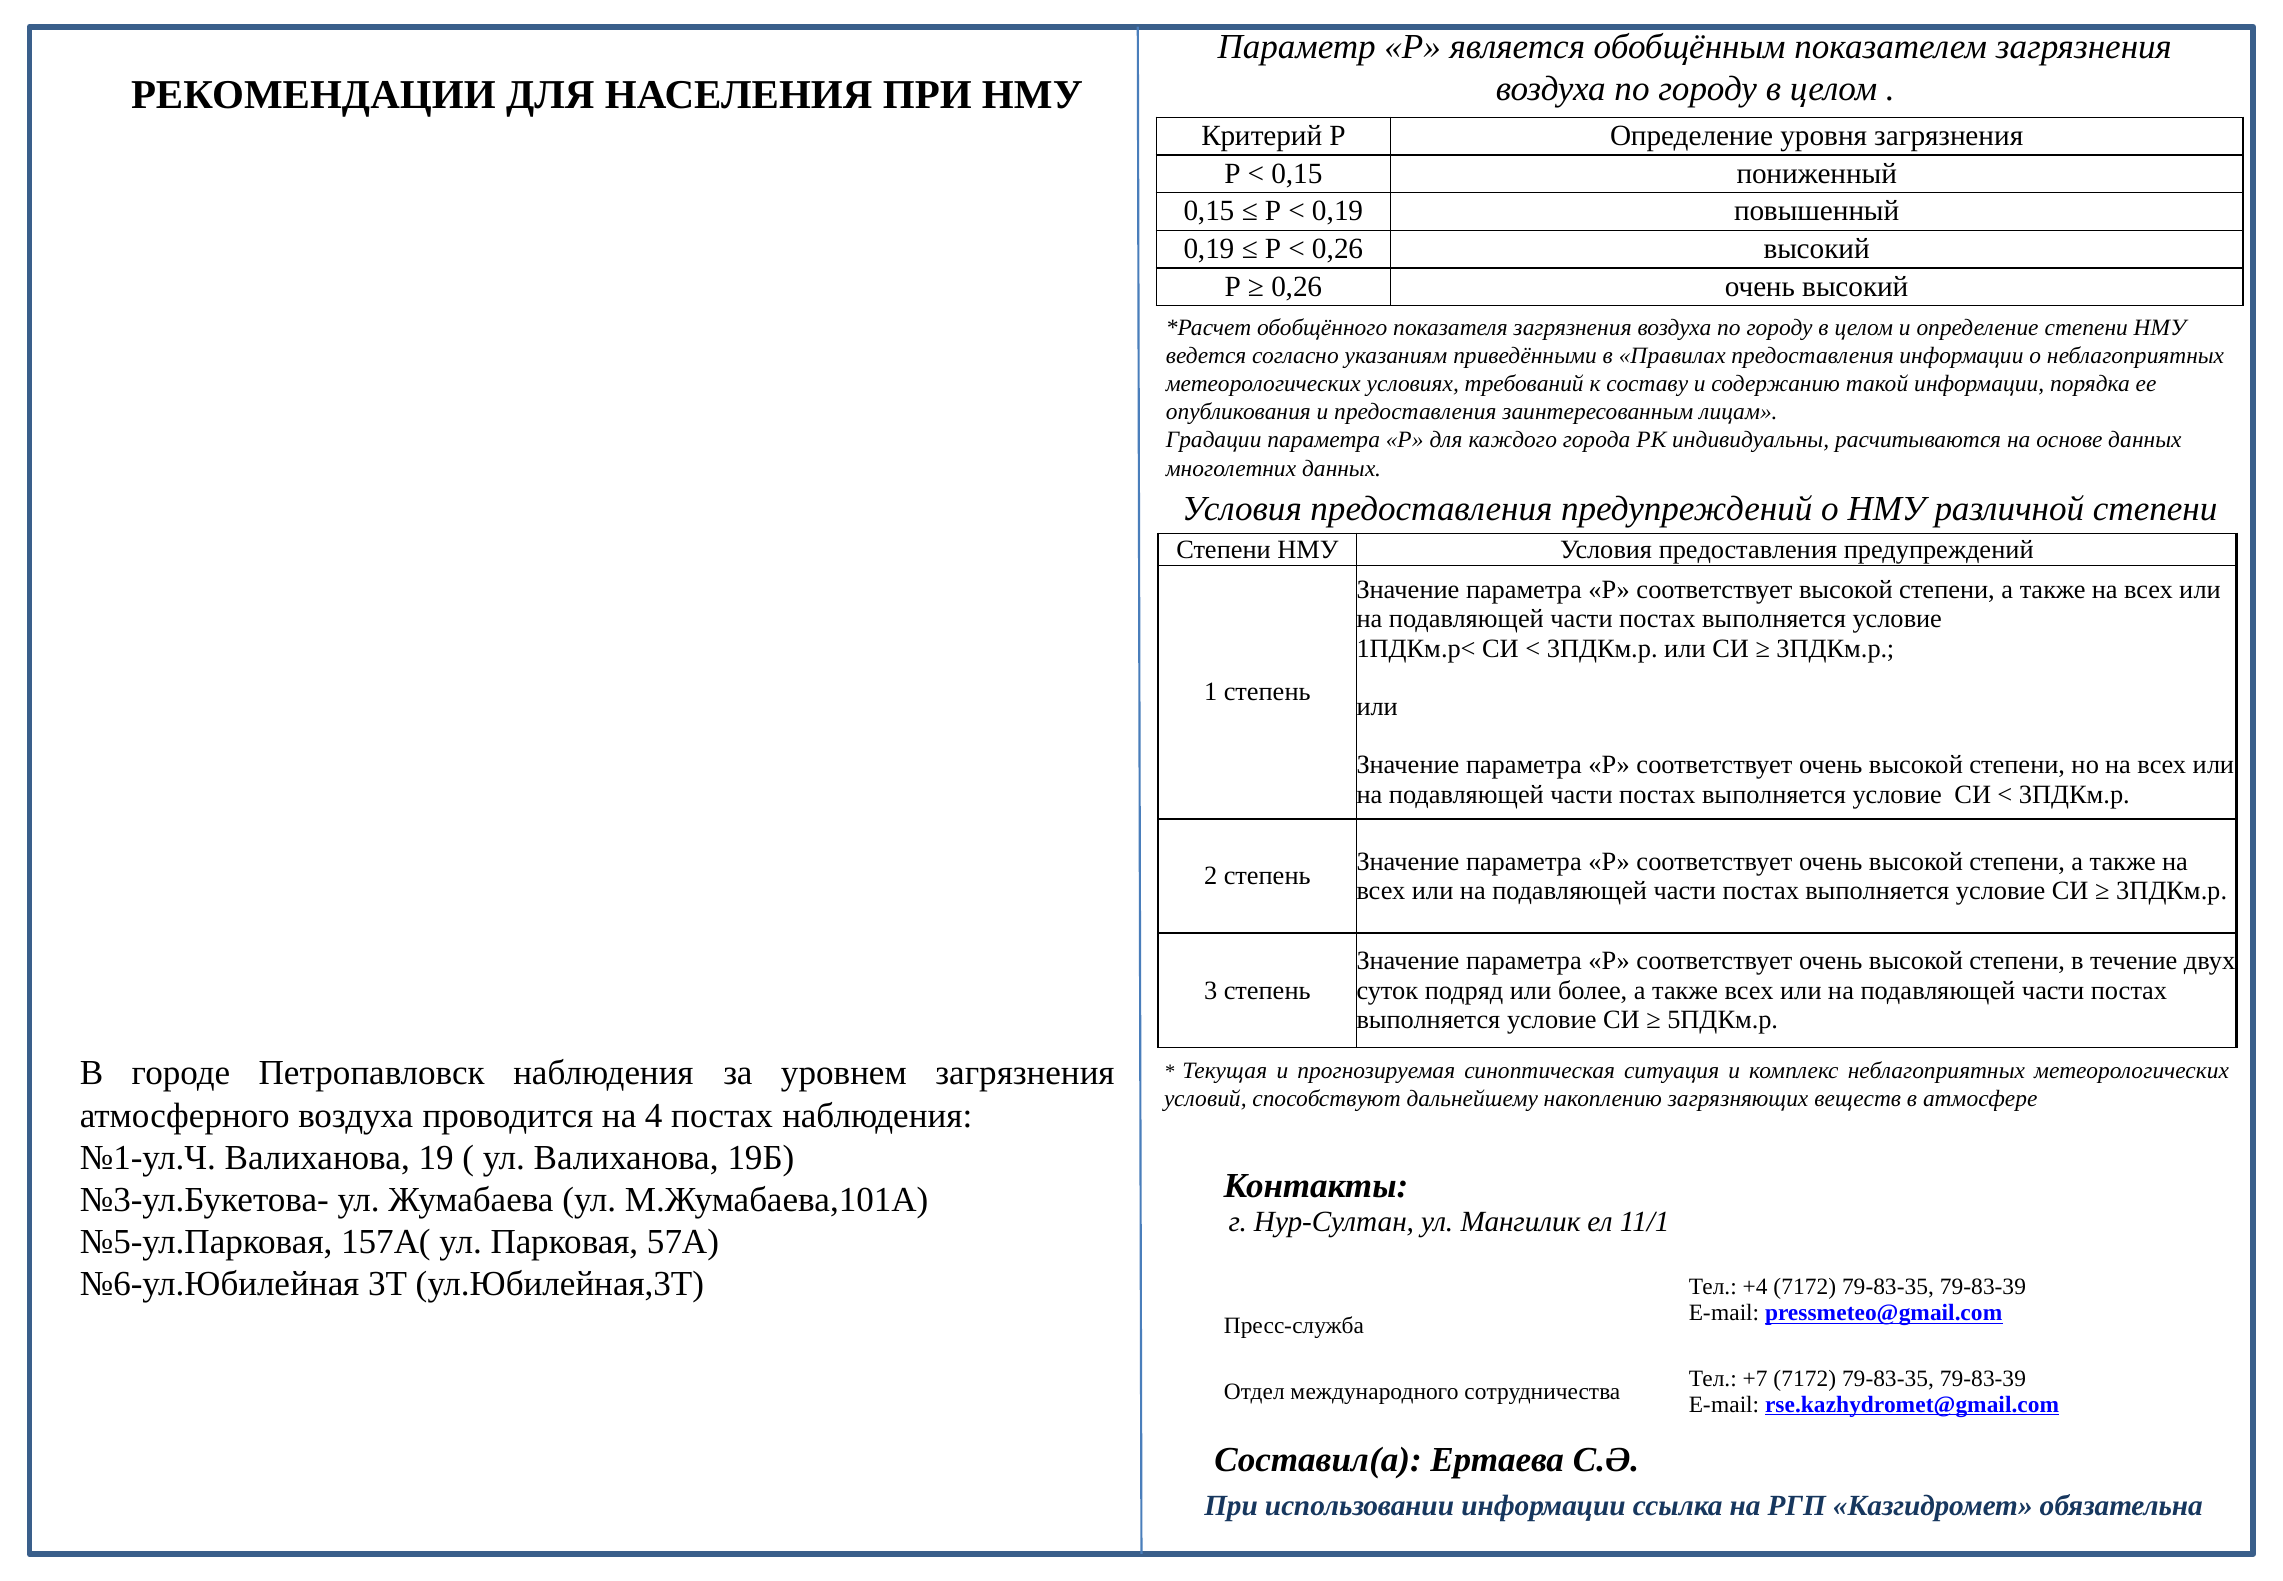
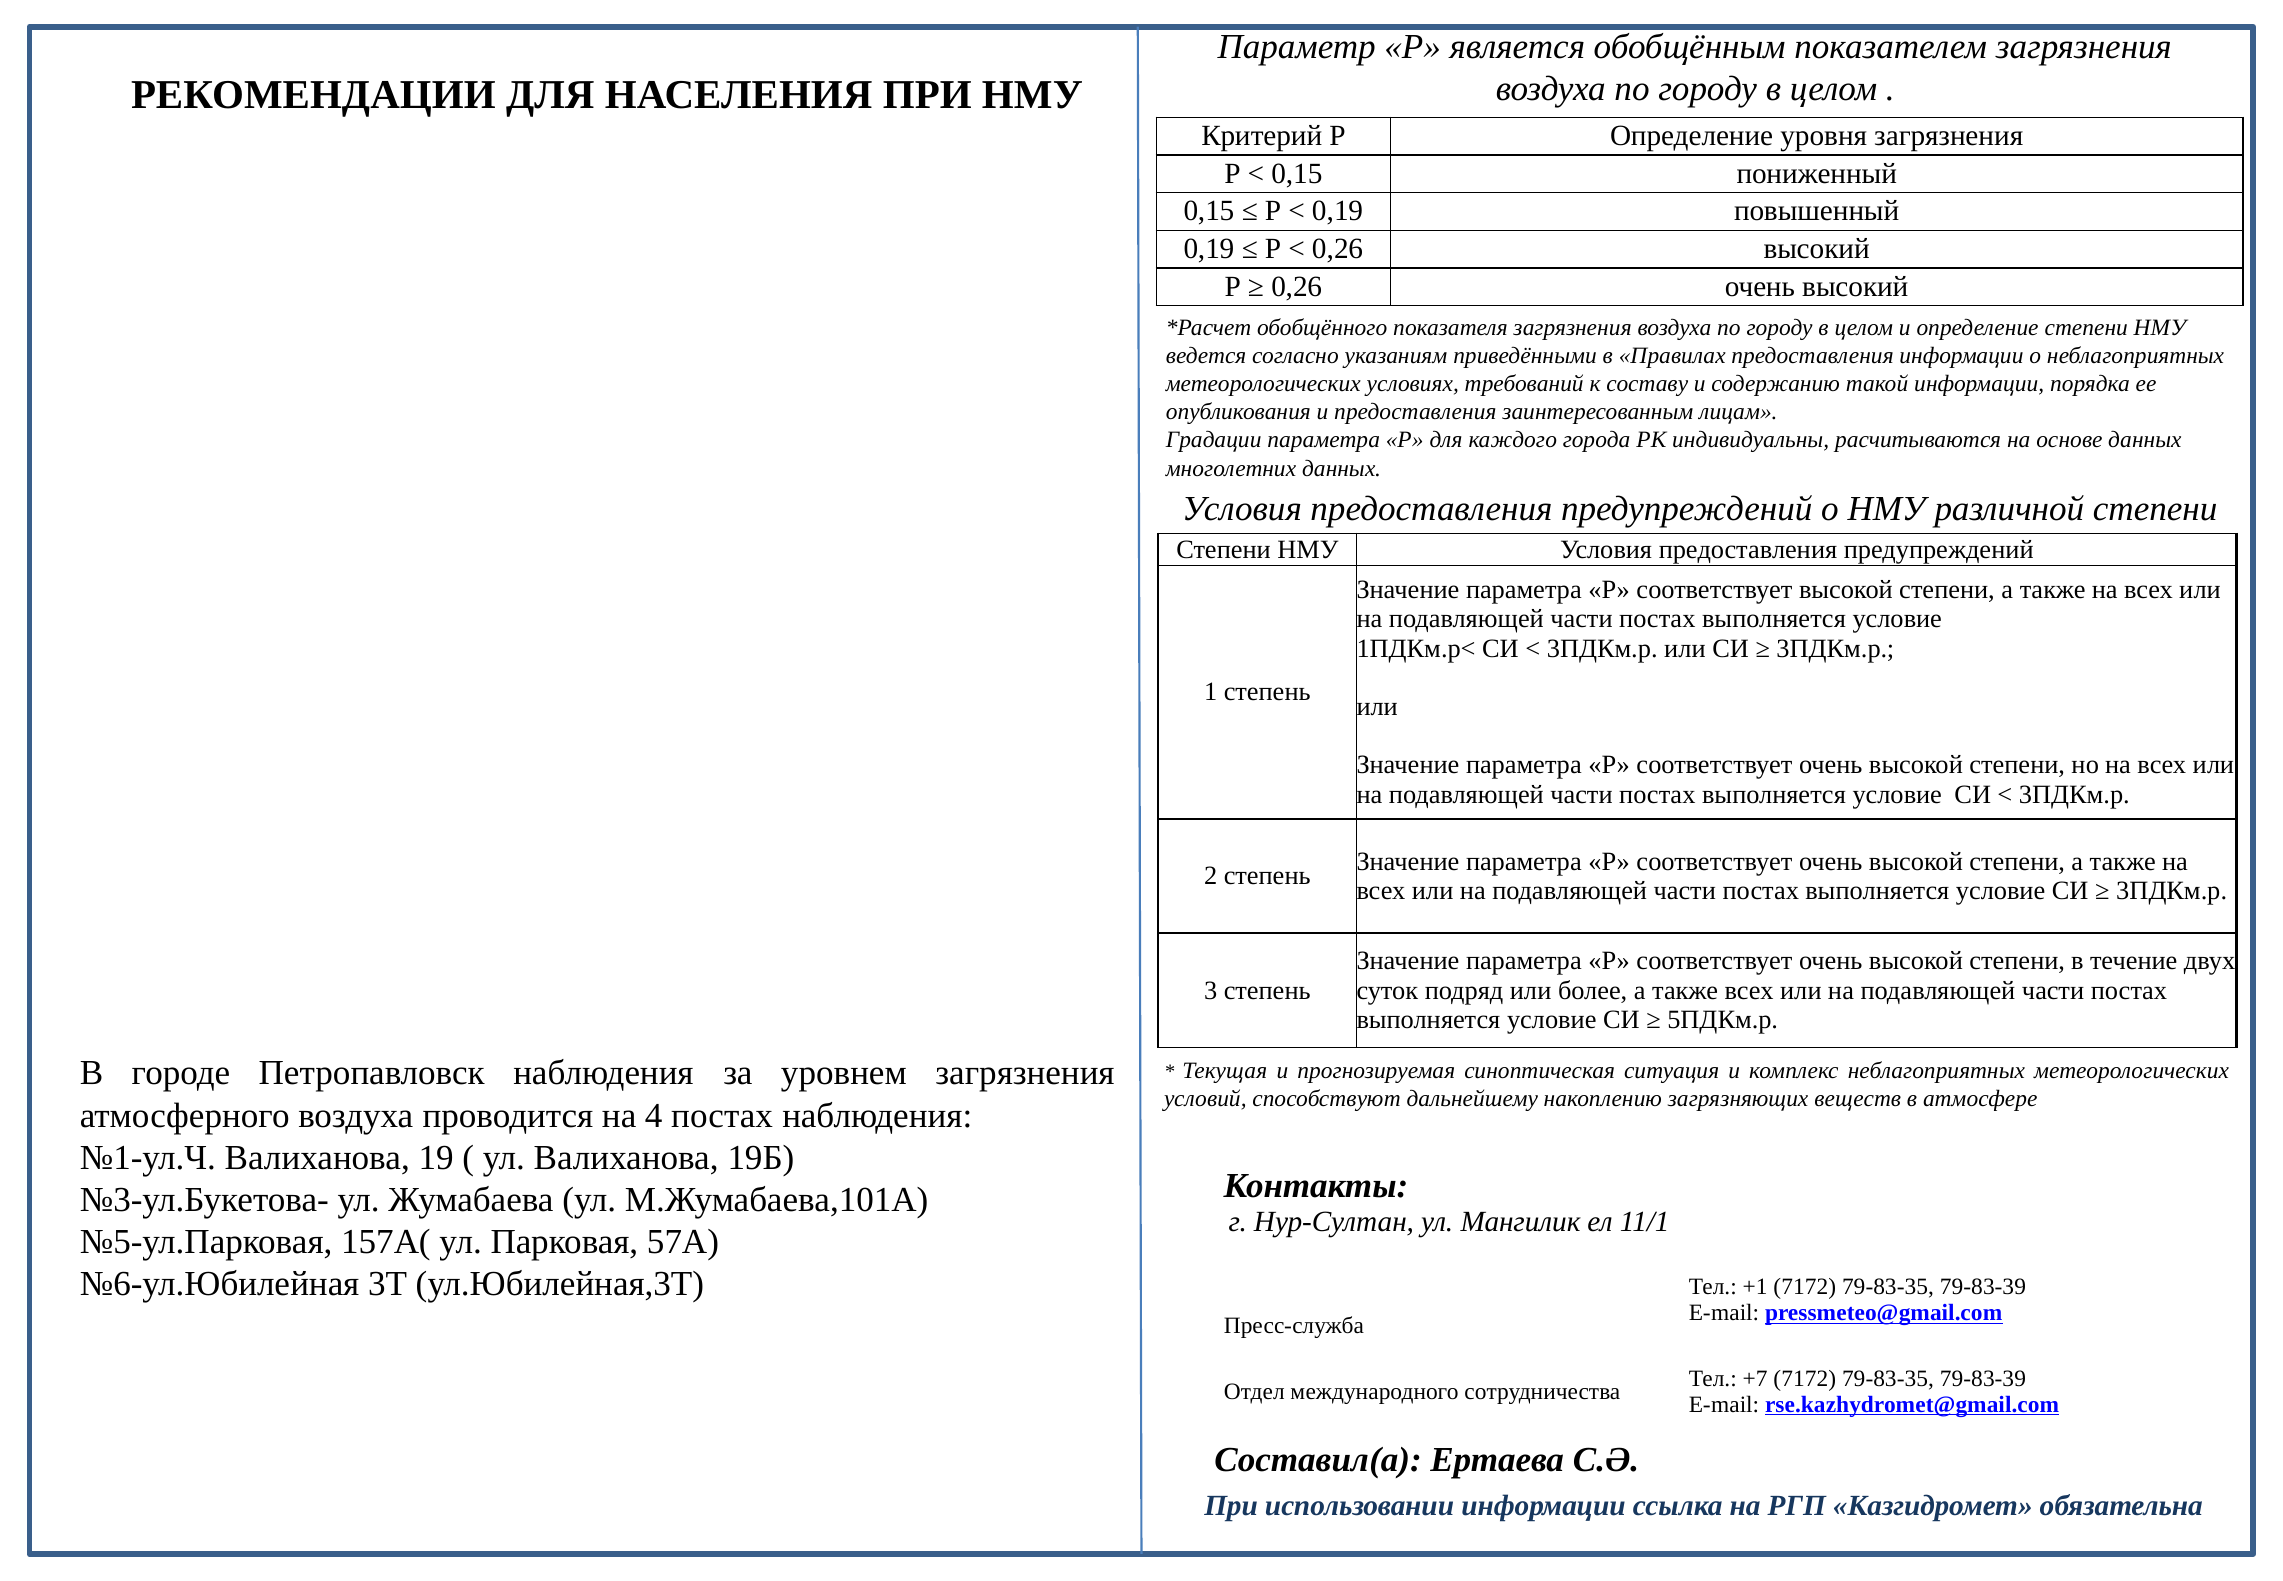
+4: +4 -> +1
